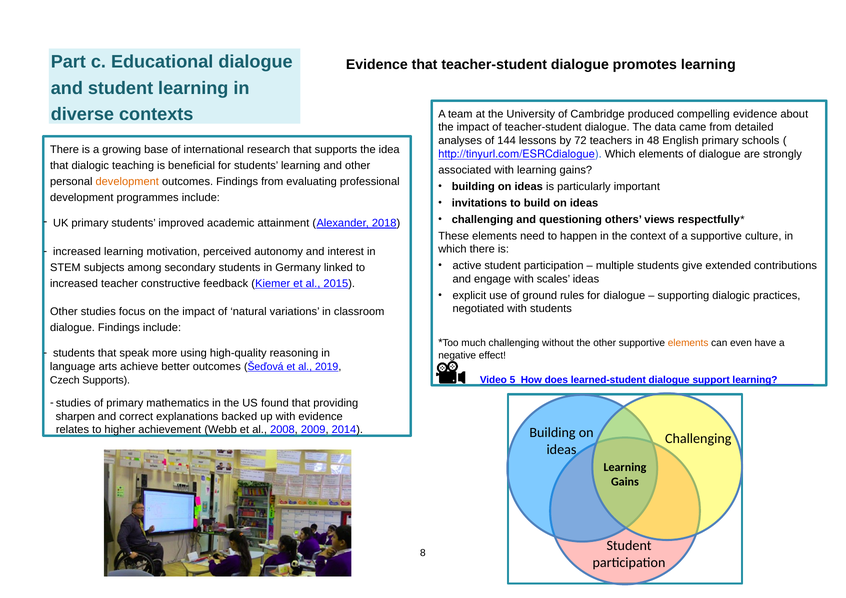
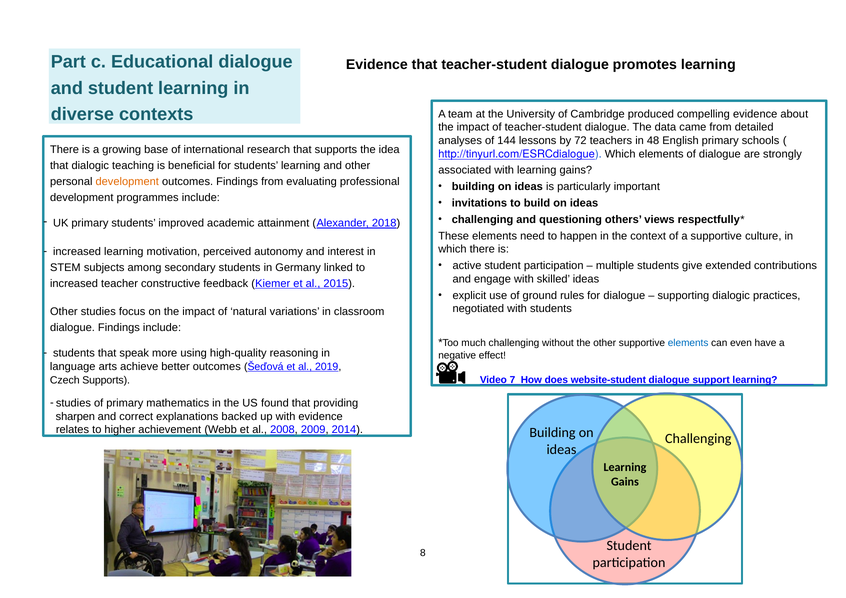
scales: scales -> skilled
elements at (688, 343) colour: orange -> blue
5: 5 -> 7
learned-student: learned-student -> website-student
